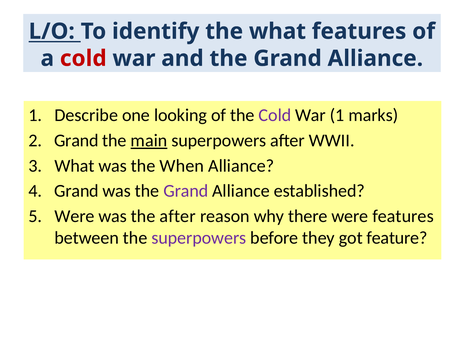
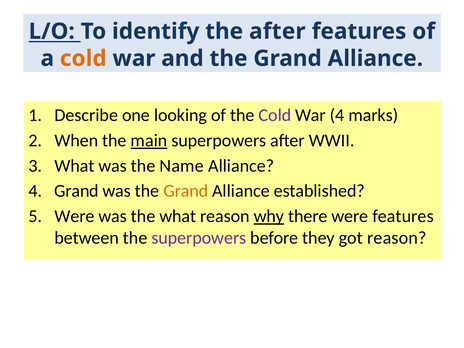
the what: what -> after
cold at (83, 58) colour: red -> orange
War 1: 1 -> 4
2 Grand: Grand -> When
When: When -> Name
Grand at (186, 191) colour: purple -> orange
the after: after -> what
why underline: none -> present
got feature: feature -> reason
